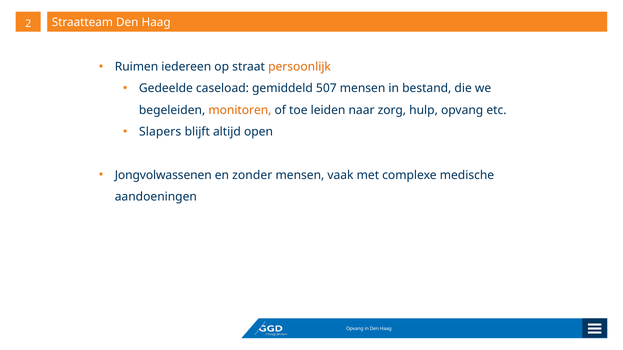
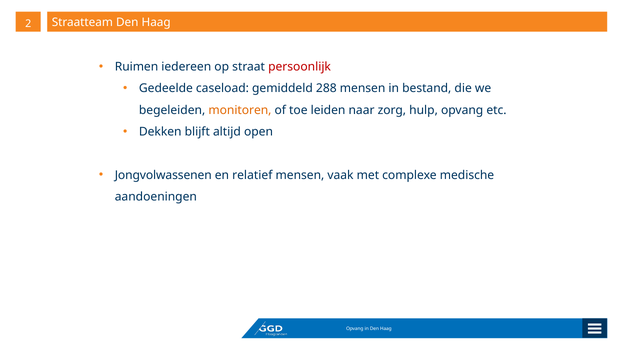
persoonlijk colour: orange -> red
507: 507 -> 288
Slapers: Slapers -> Dekken
zonder: zonder -> relatief
